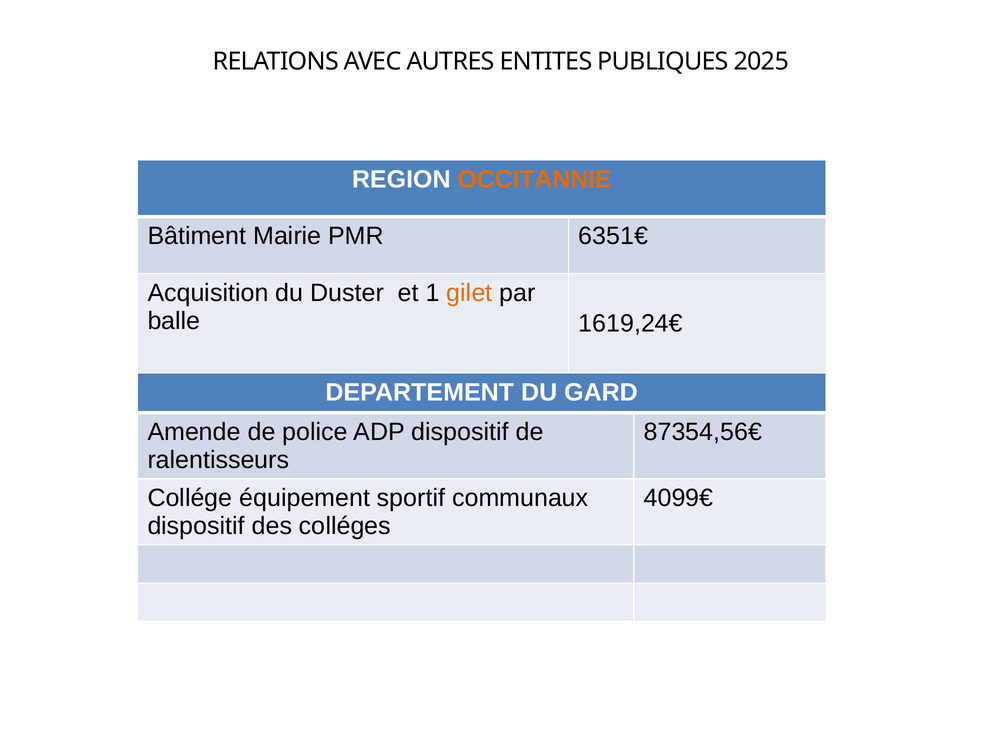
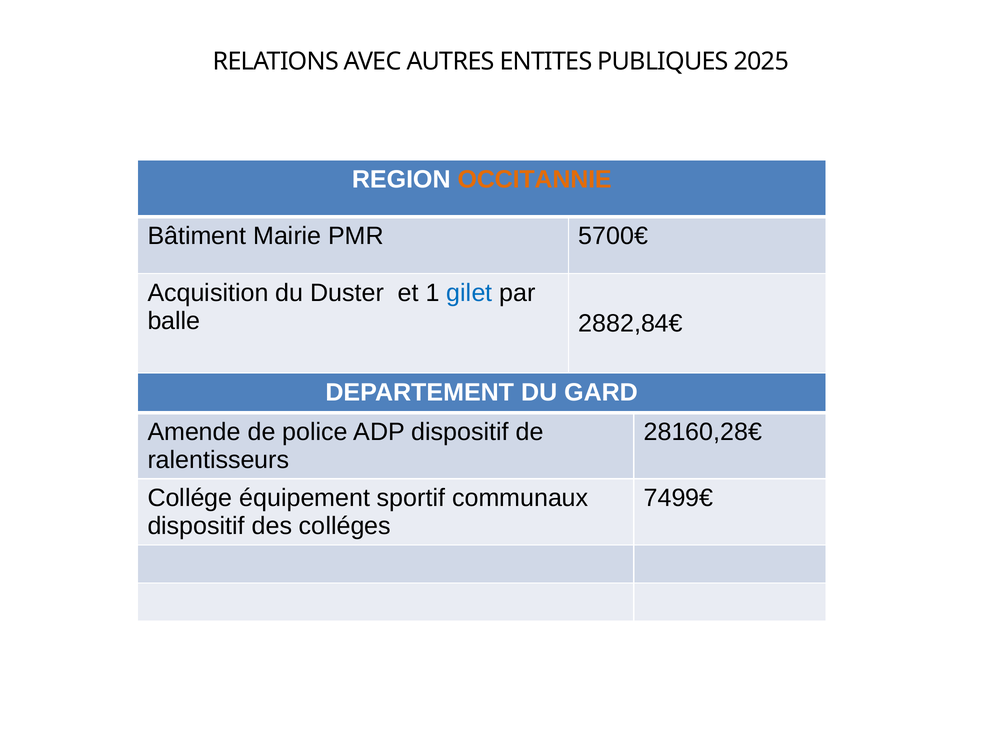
6351€: 6351€ -> 5700€
gilet colour: orange -> blue
1619,24€: 1619,24€ -> 2882,84€
87354,56€: 87354,56€ -> 28160,28€
4099€: 4099€ -> 7499€
